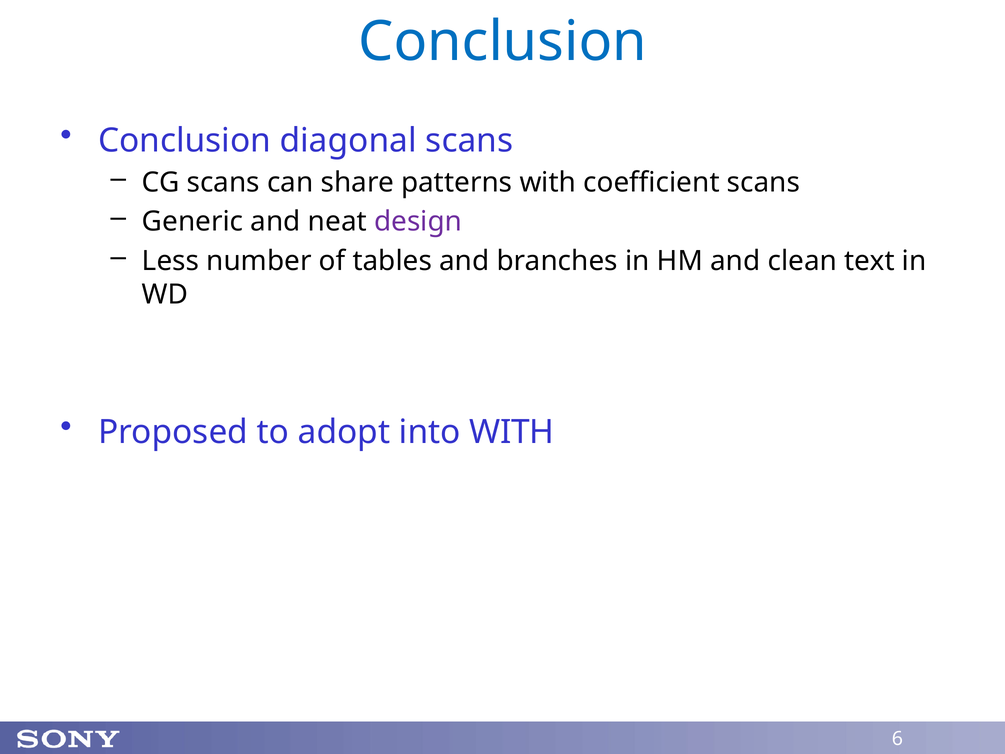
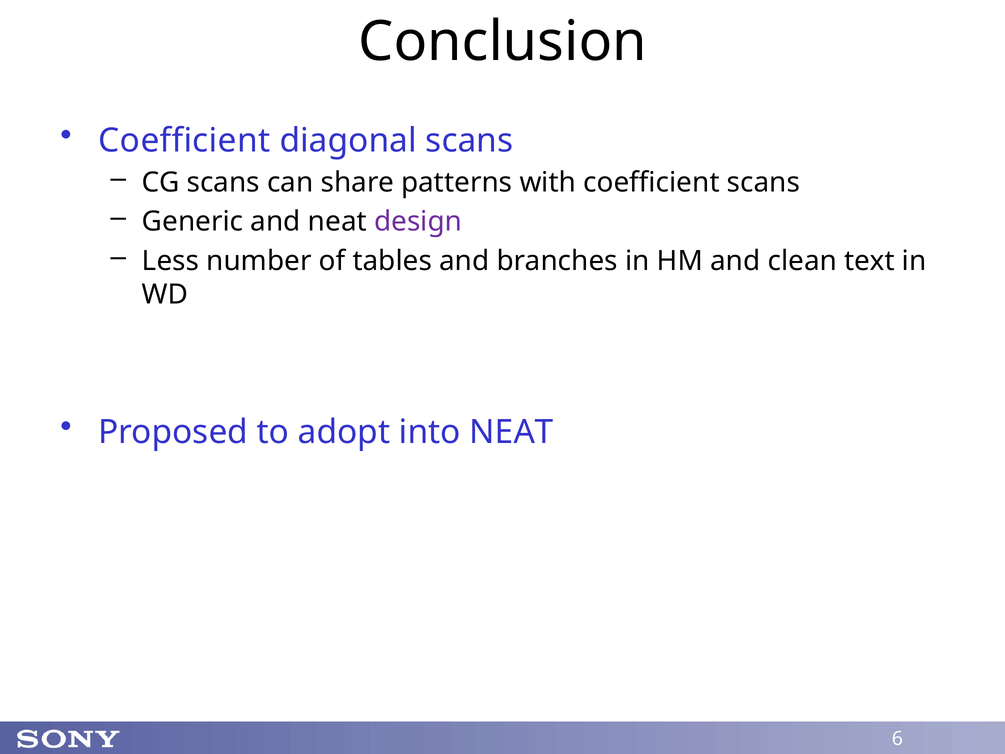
Conclusion at (503, 42) colour: blue -> black
Conclusion at (185, 141): Conclusion -> Coefficient
into WITH: WITH -> NEAT
